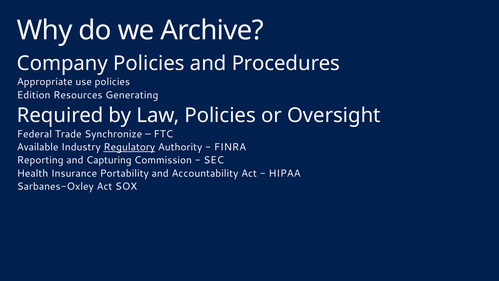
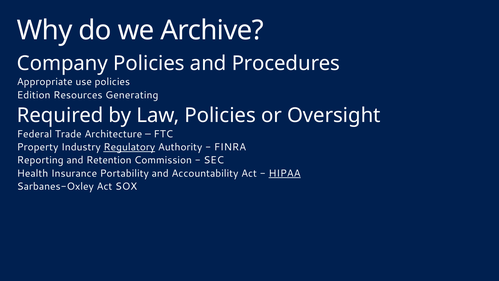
Synchronize: Synchronize -> Architecture
Available: Available -> Property
Capturing: Capturing -> Retention
HIPAA underline: none -> present
